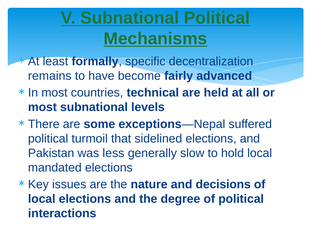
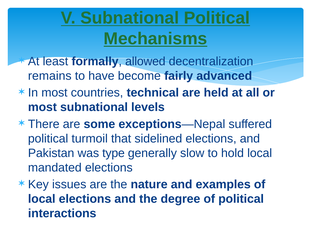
specific: specific -> allowed
less: less -> type
decisions: decisions -> examples
